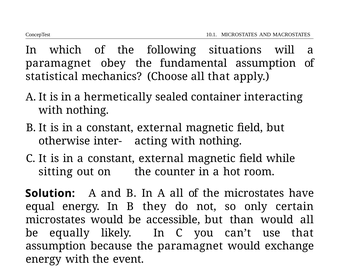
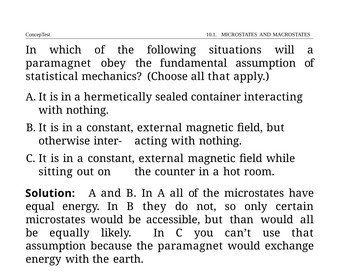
event: event -> earth
